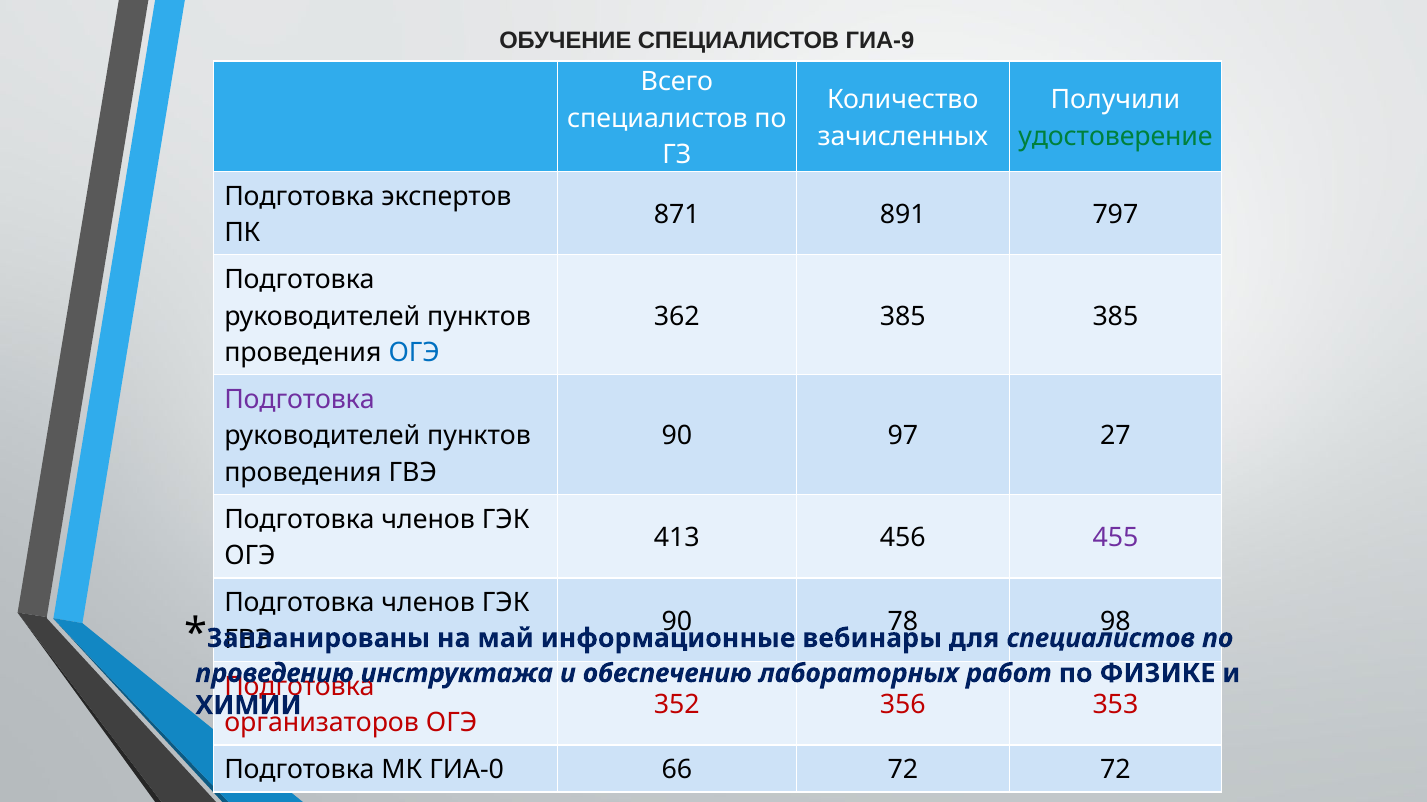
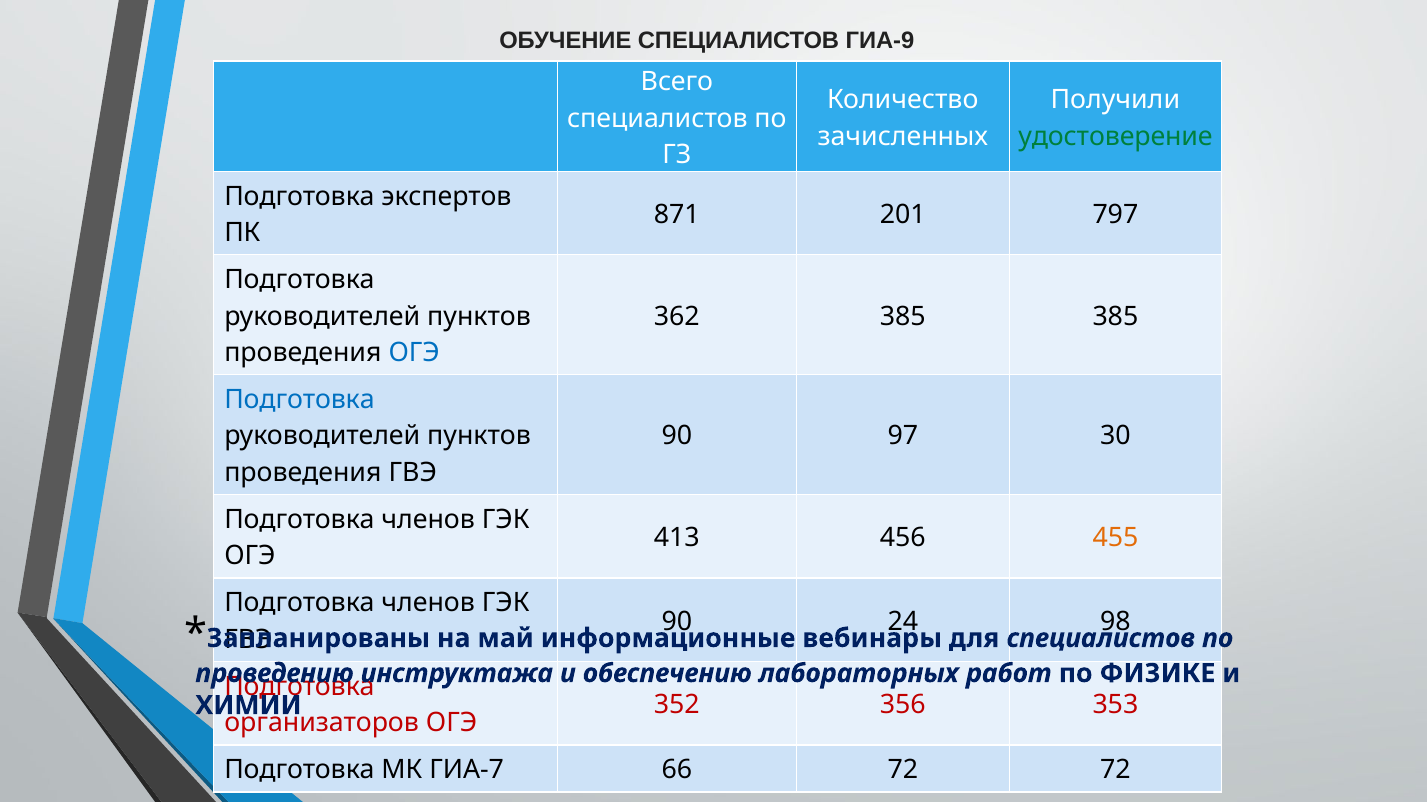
891: 891 -> 201
Подготовка at (299, 400) colour: purple -> blue
27: 27 -> 30
455 colour: purple -> orange
78: 78 -> 24
ГИА-0: ГИА-0 -> ГИА-7
